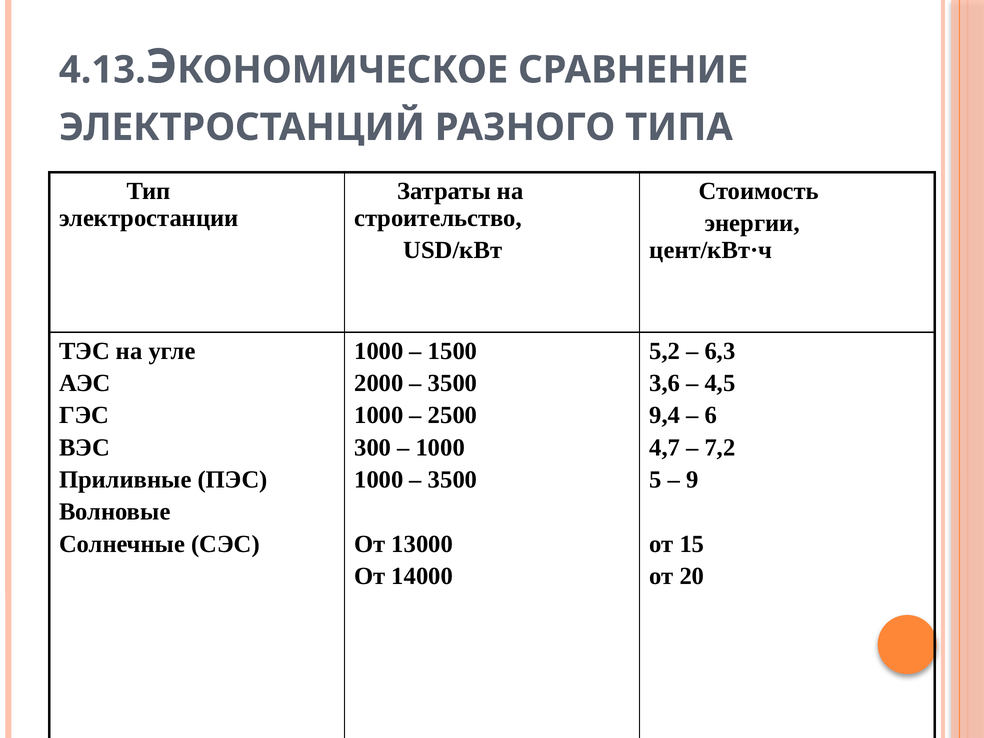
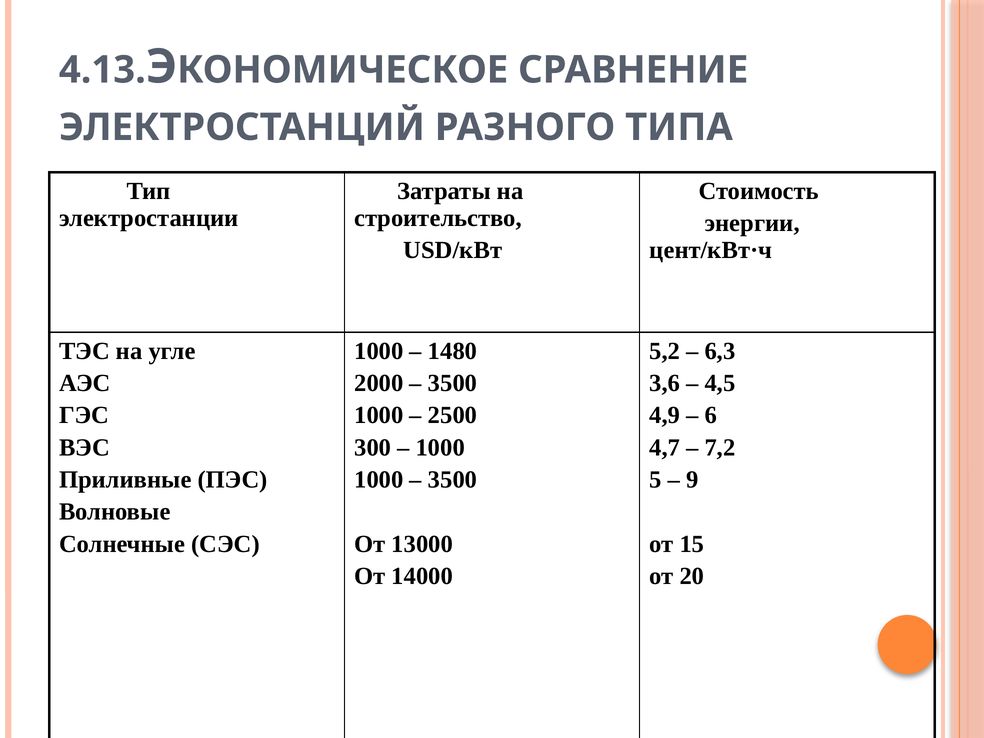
1500: 1500 -> 1480
9,4: 9,4 -> 4,9
